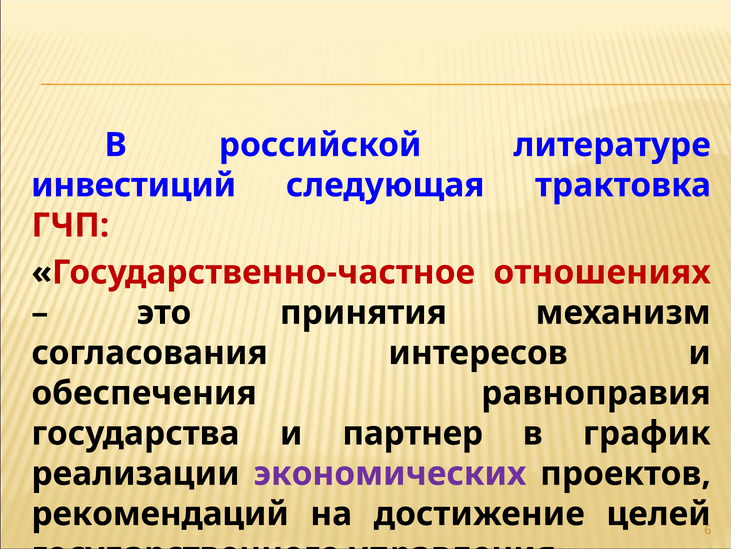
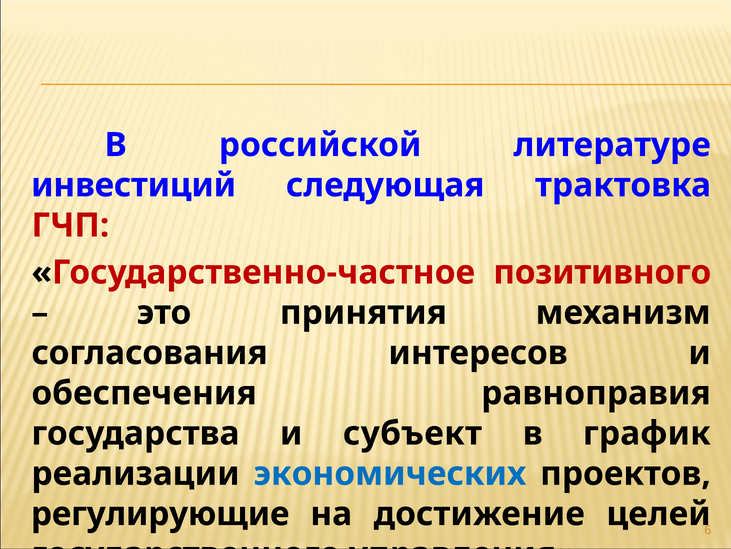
отношениях: отношениях -> позитивного
партнер: партнер -> субъект
экономических colour: purple -> blue
рекомендаций: рекомендаций -> регулирующие
